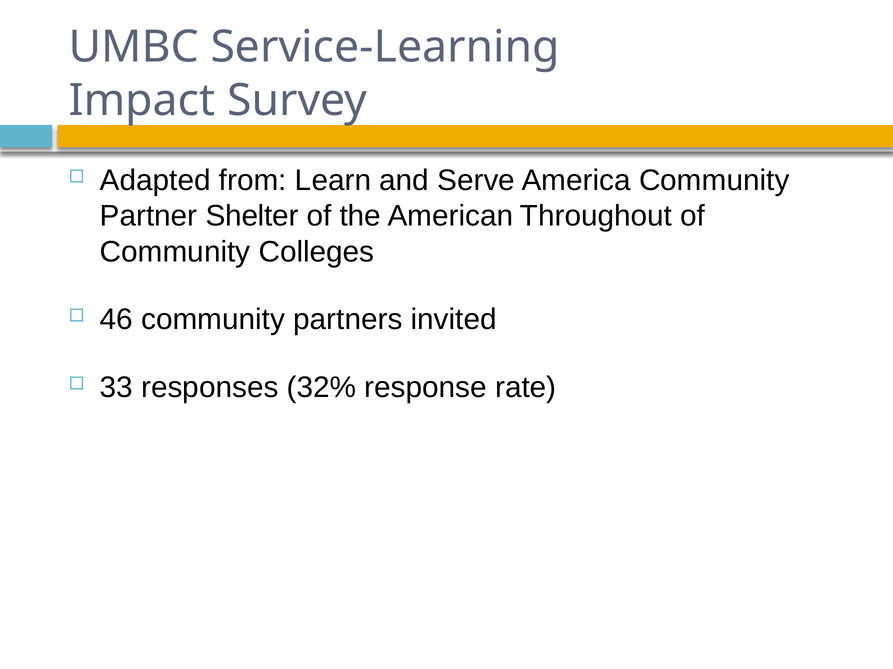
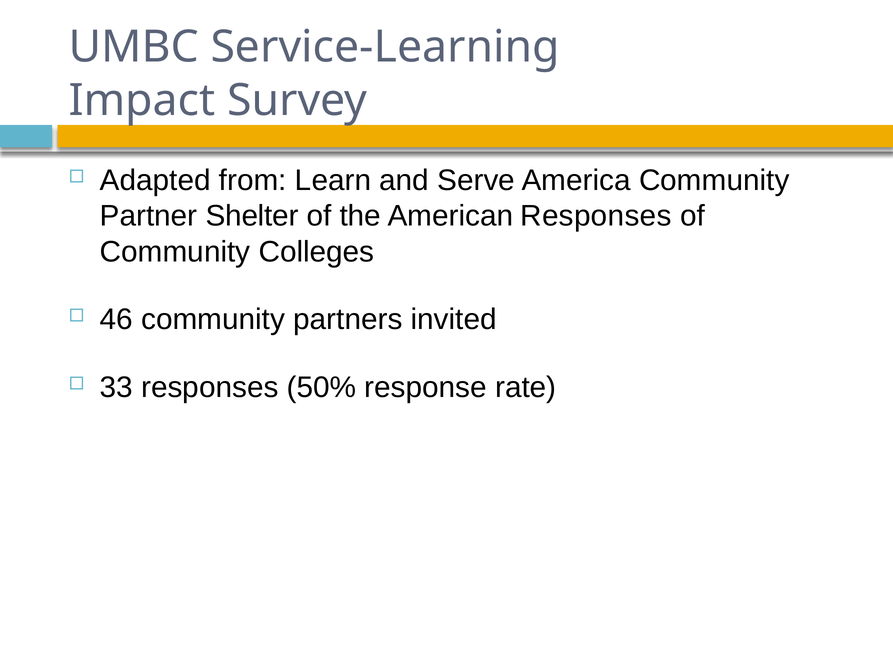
American Throughout: Throughout -> Responses
32%: 32% -> 50%
